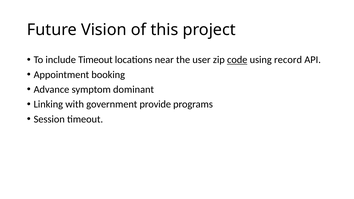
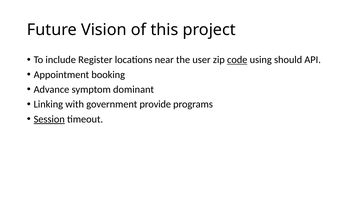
include Timeout: Timeout -> Register
record: record -> should
Session underline: none -> present
